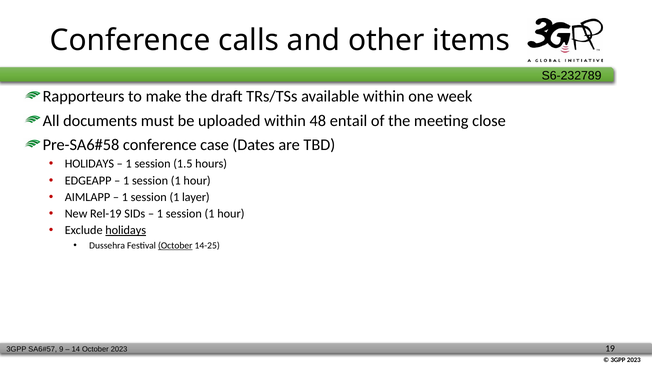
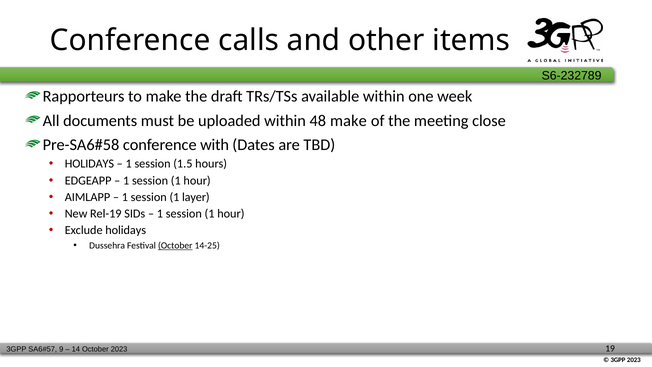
48 entail: entail -> make
case: case -> with
holidays at (126, 230) underline: present -> none
